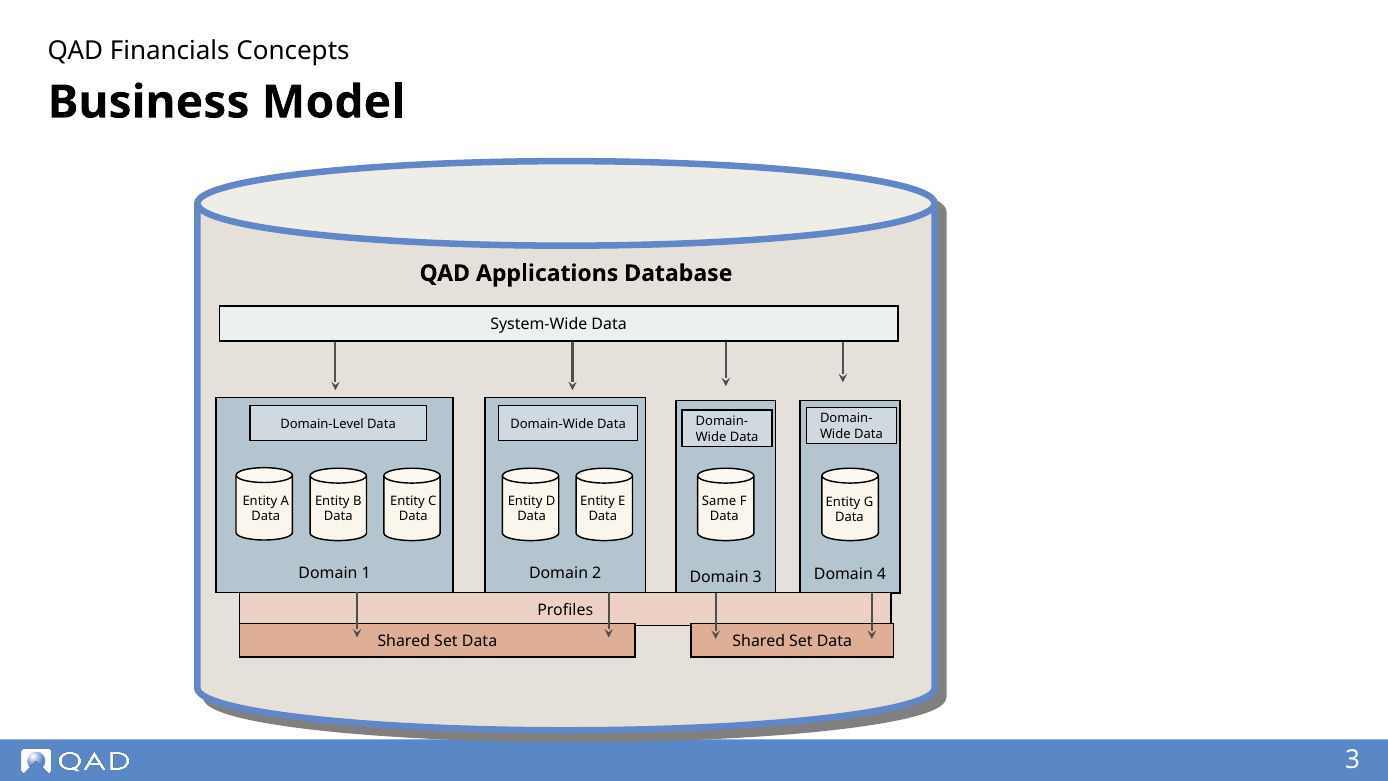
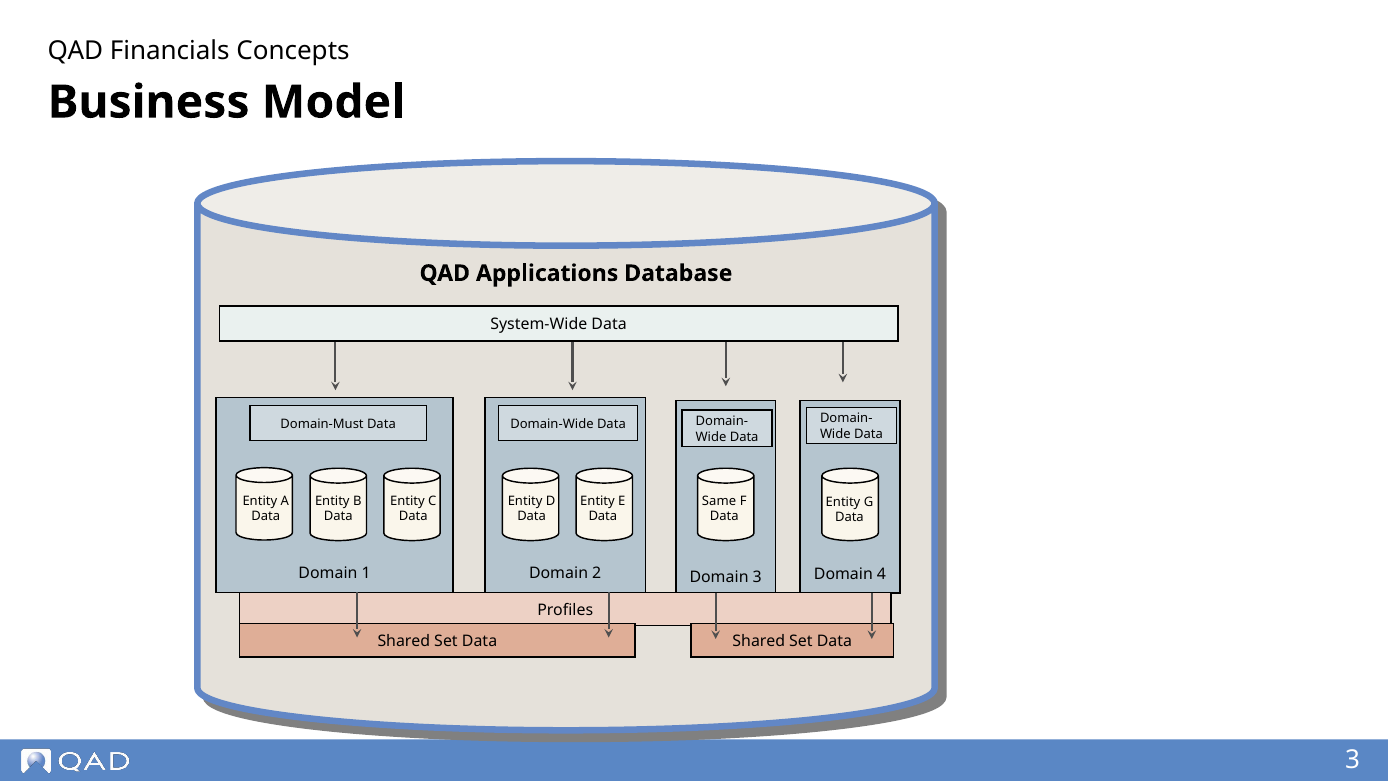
Domain-Level: Domain-Level -> Domain-Must
